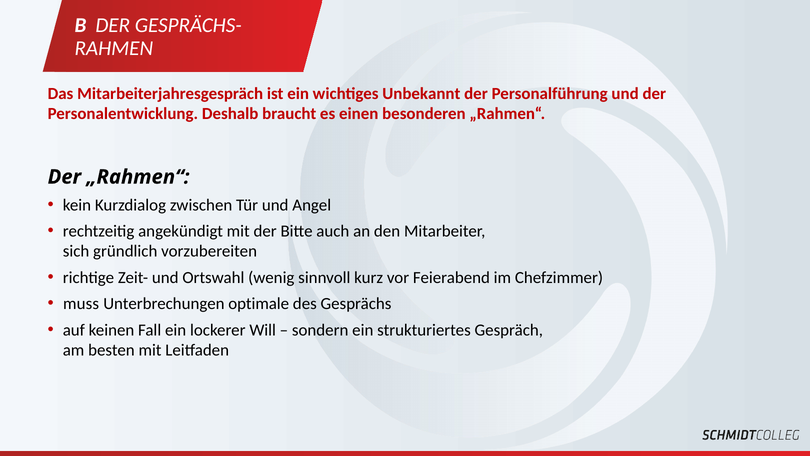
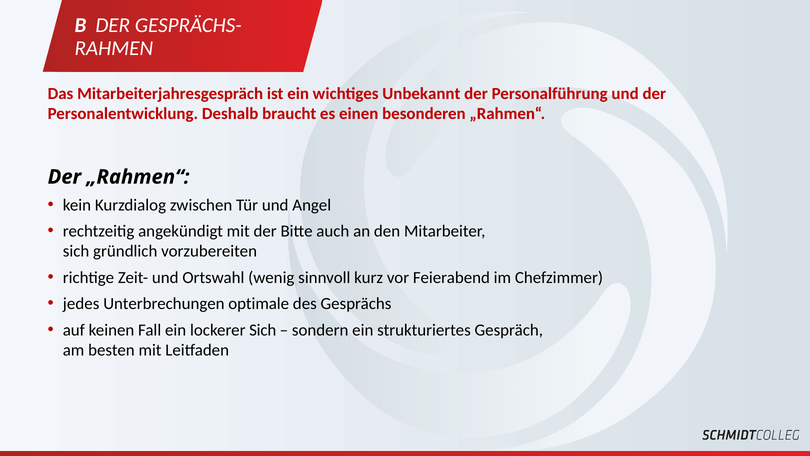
muss: muss -> jedes
lockerer Will: Will -> Sich
